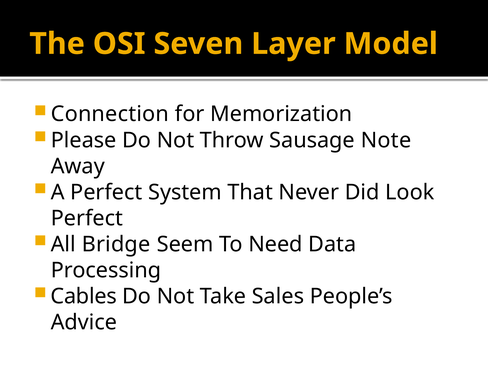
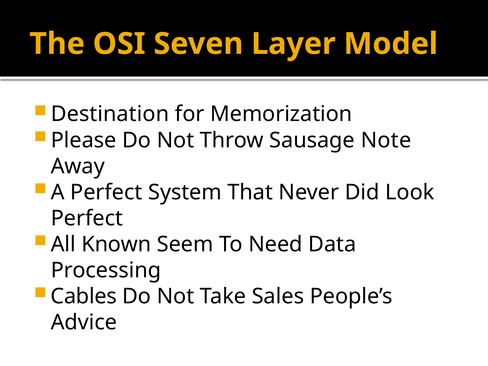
Connection: Connection -> Destination
Bridge: Bridge -> Known
